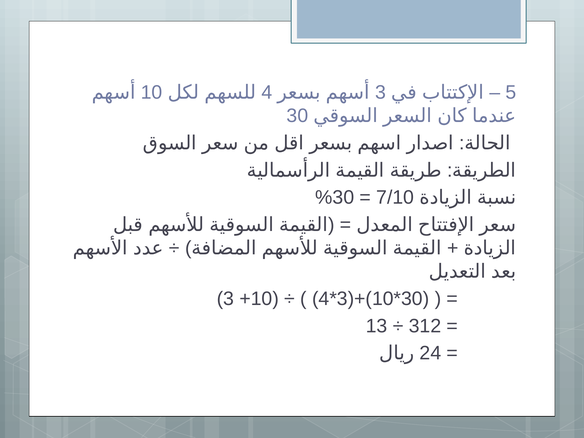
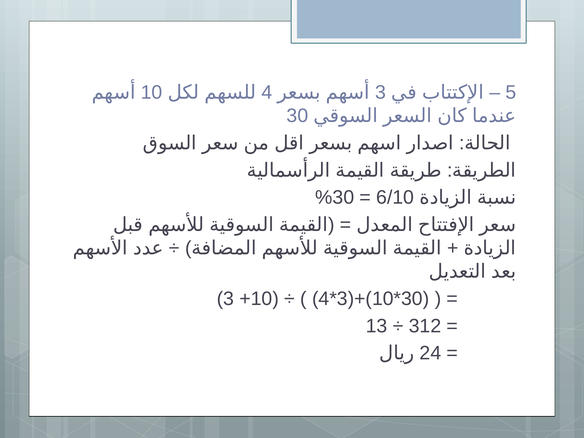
7/10: 7/10 -> 6/10
